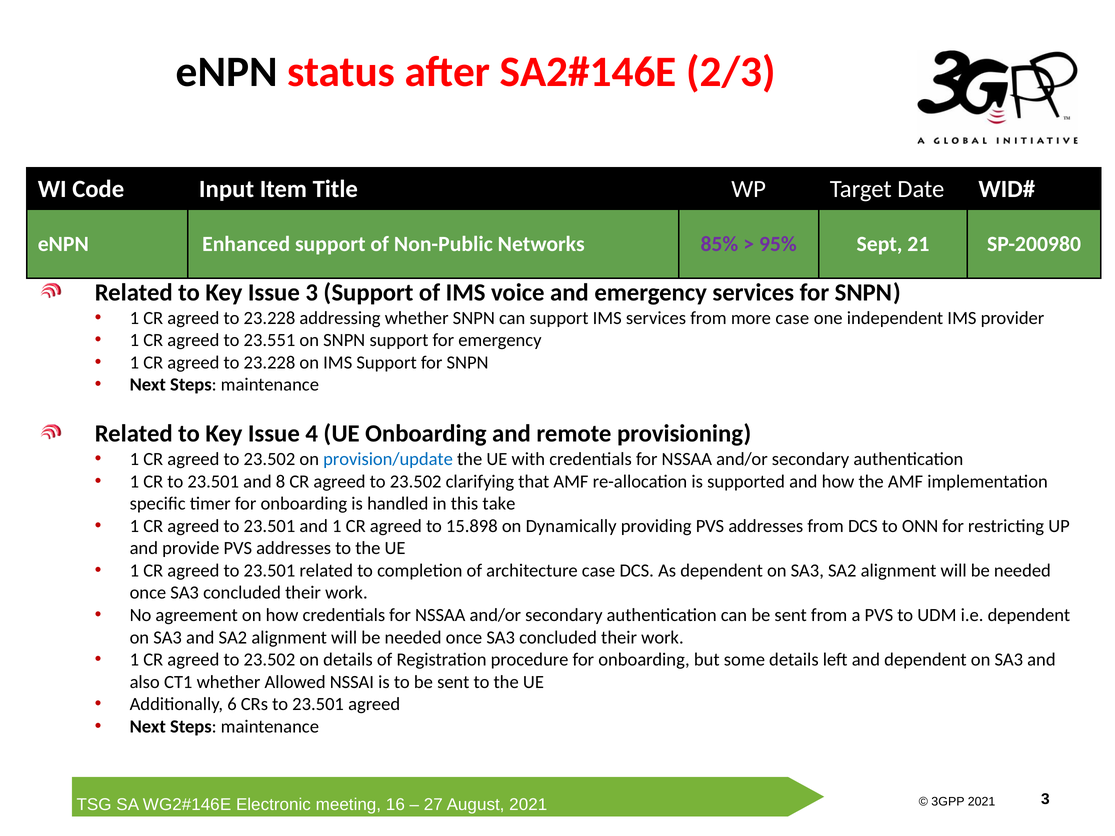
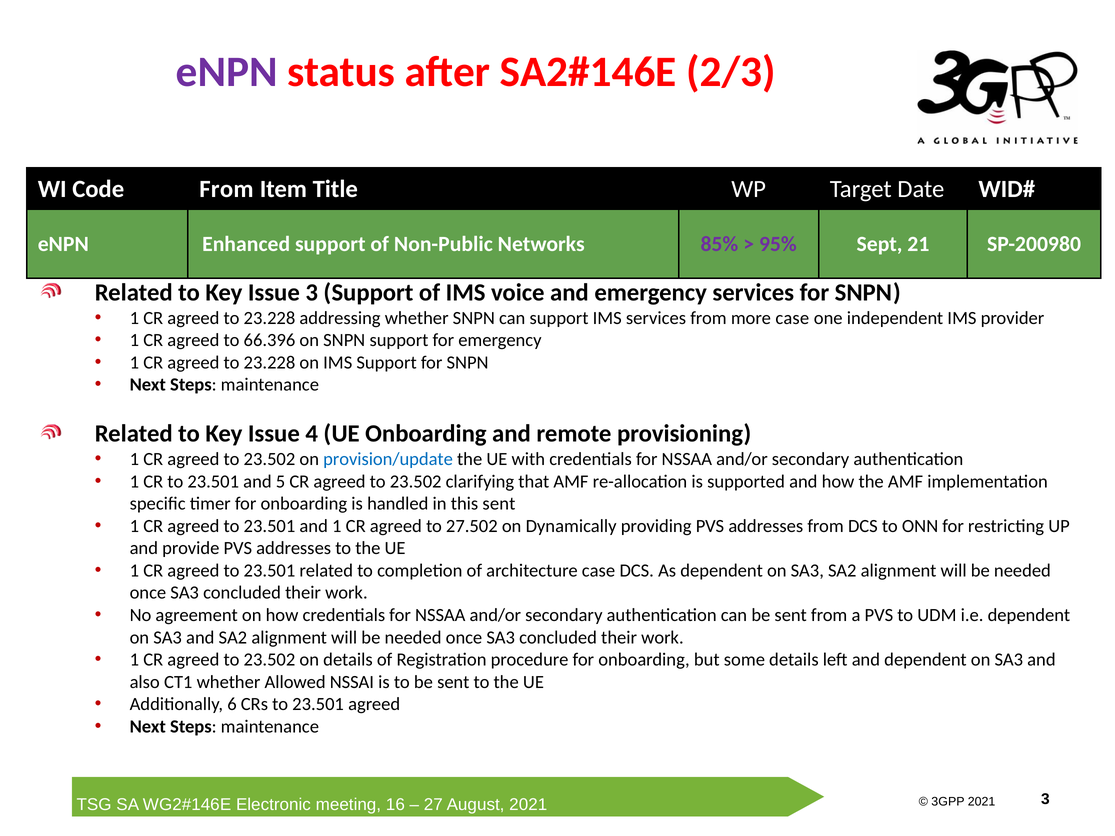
eNPN at (227, 72) colour: black -> purple
Code Input: Input -> From
23.551: 23.551 -> 66.396
8: 8 -> 5
this take: take -> sent
15.898: 15.898 -> 27.502
